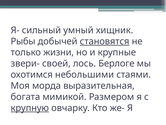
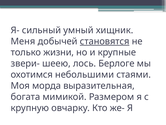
Рыбы: Рыбы -> Меня
своей: своей -> шеею
крупную underline: present -> none
